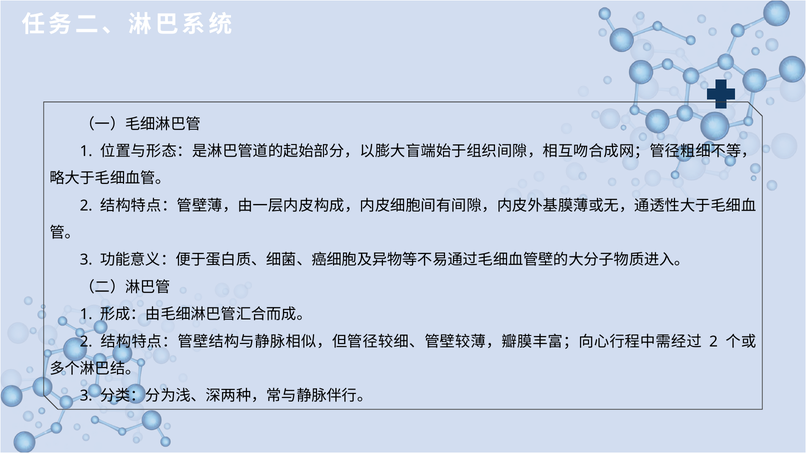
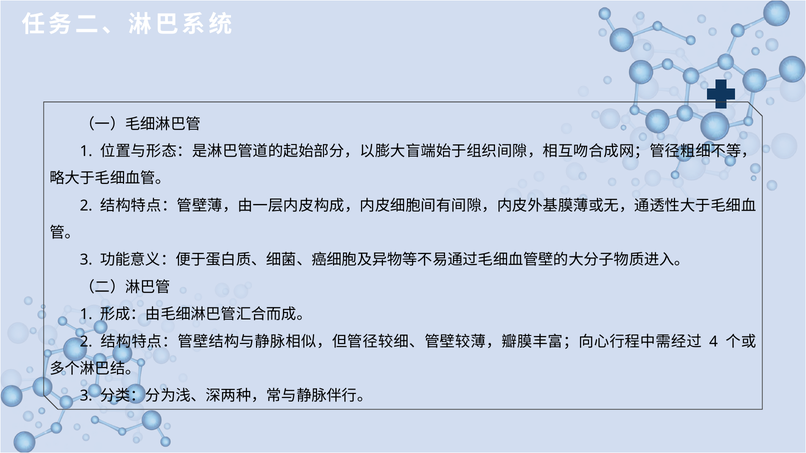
2 at (714, 342): 2 -> 4
